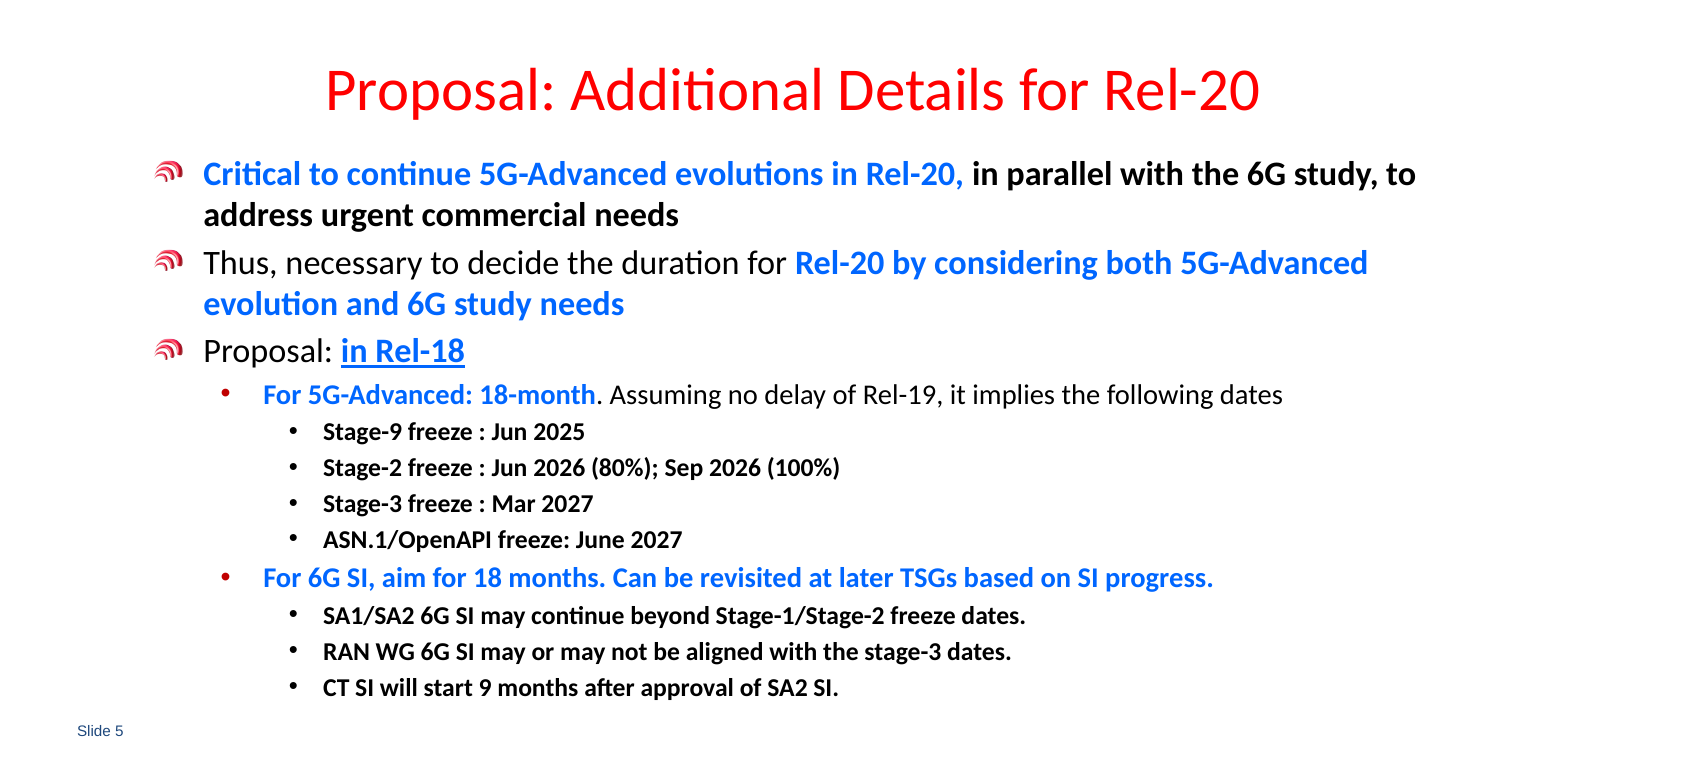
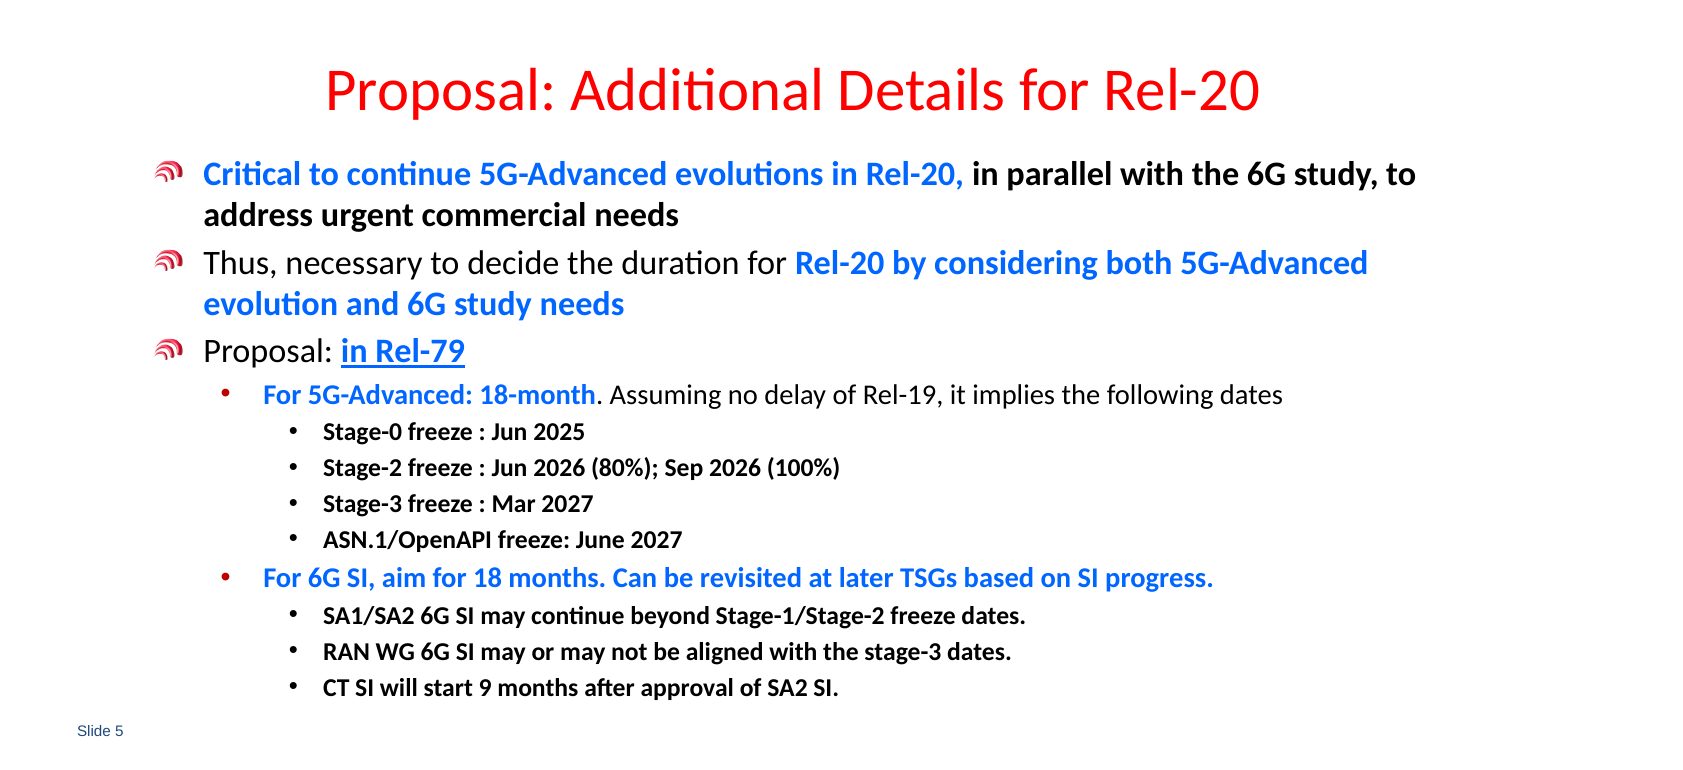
Rel-18: Rel-18 -> Rel-79
Stage-9: Stage-9 -> Stage-0
